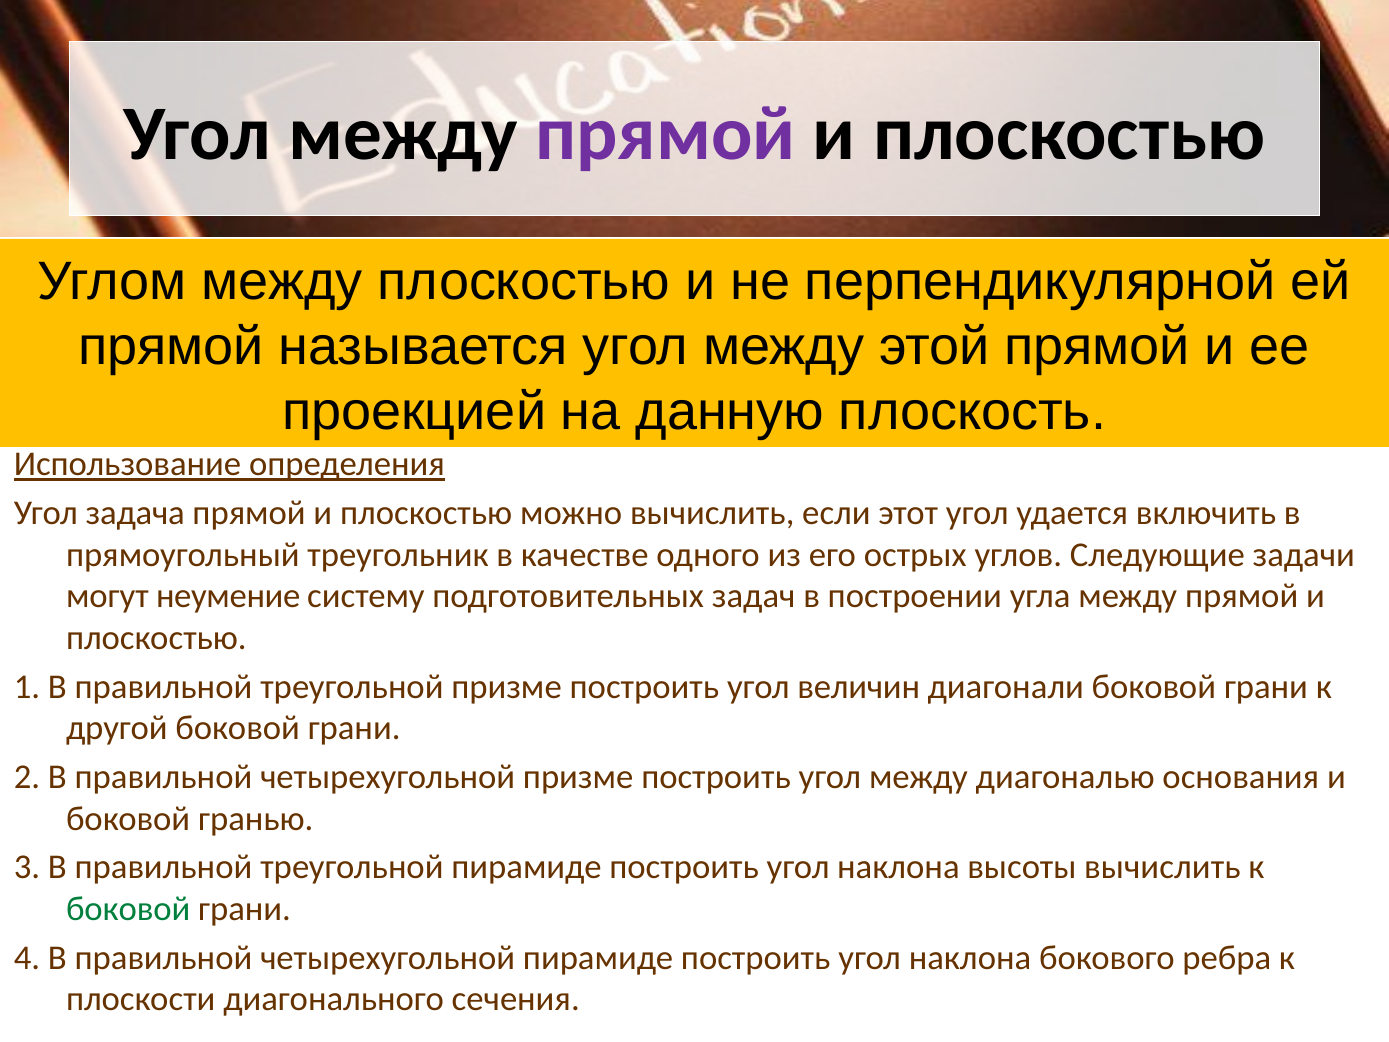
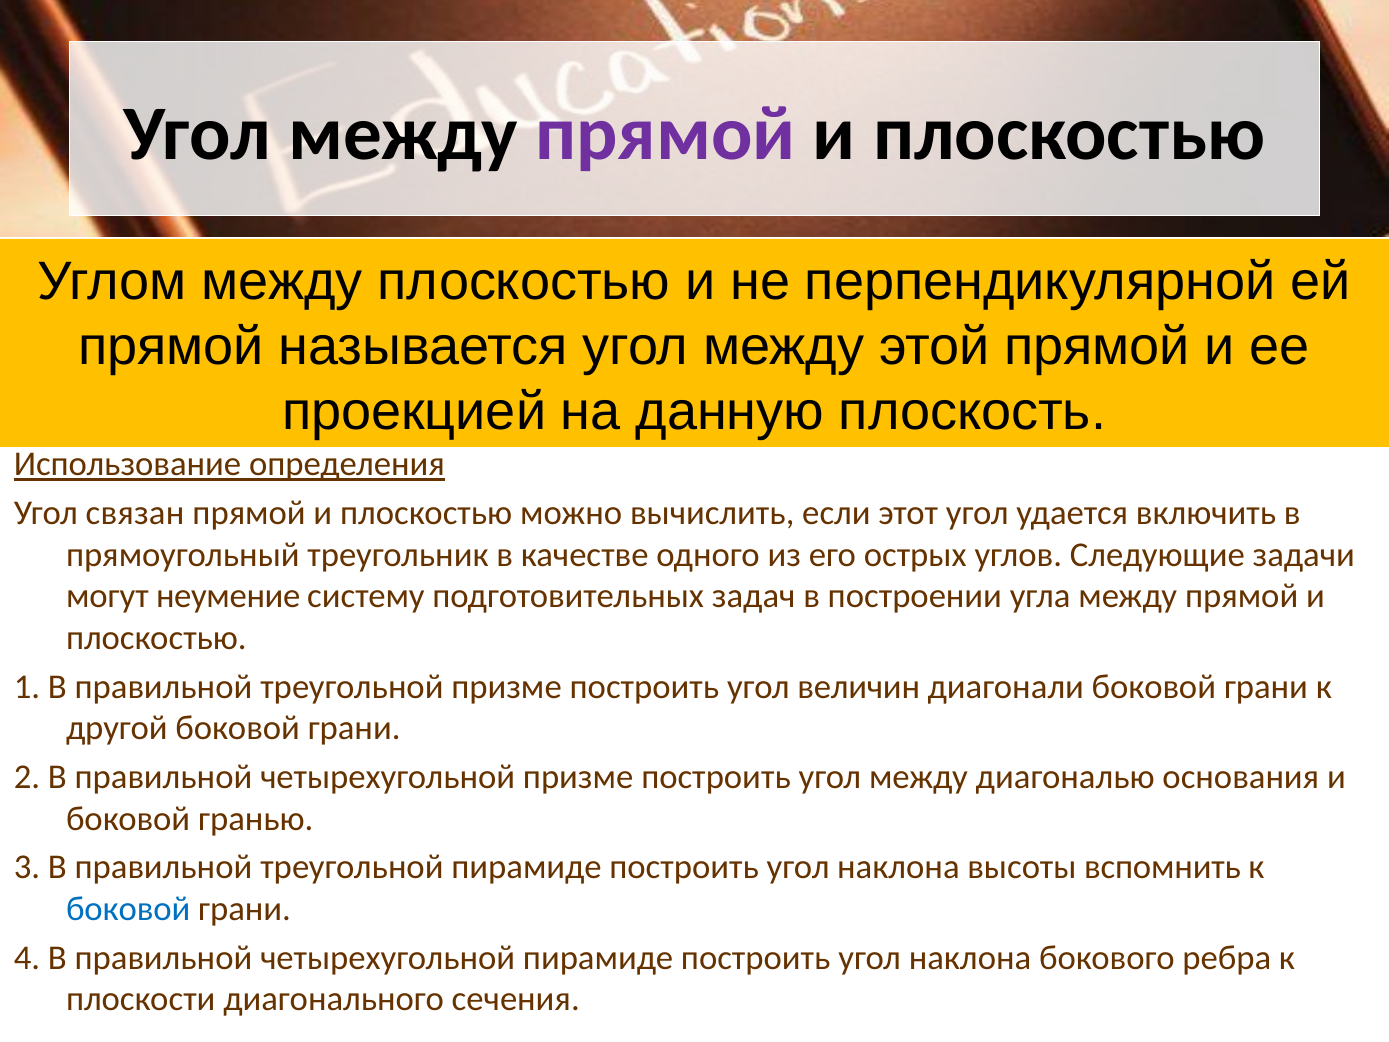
задача: задача -> связан
высоты вычислить: вычислить -> вспомнить
боковой at (128, 909) colour: green -> blue
